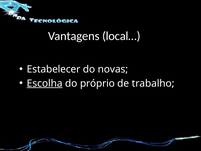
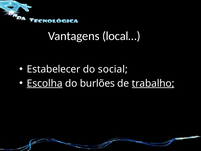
novas: novas -> social
próprio: próprio -> burlões
trabalho underline: none -> present
